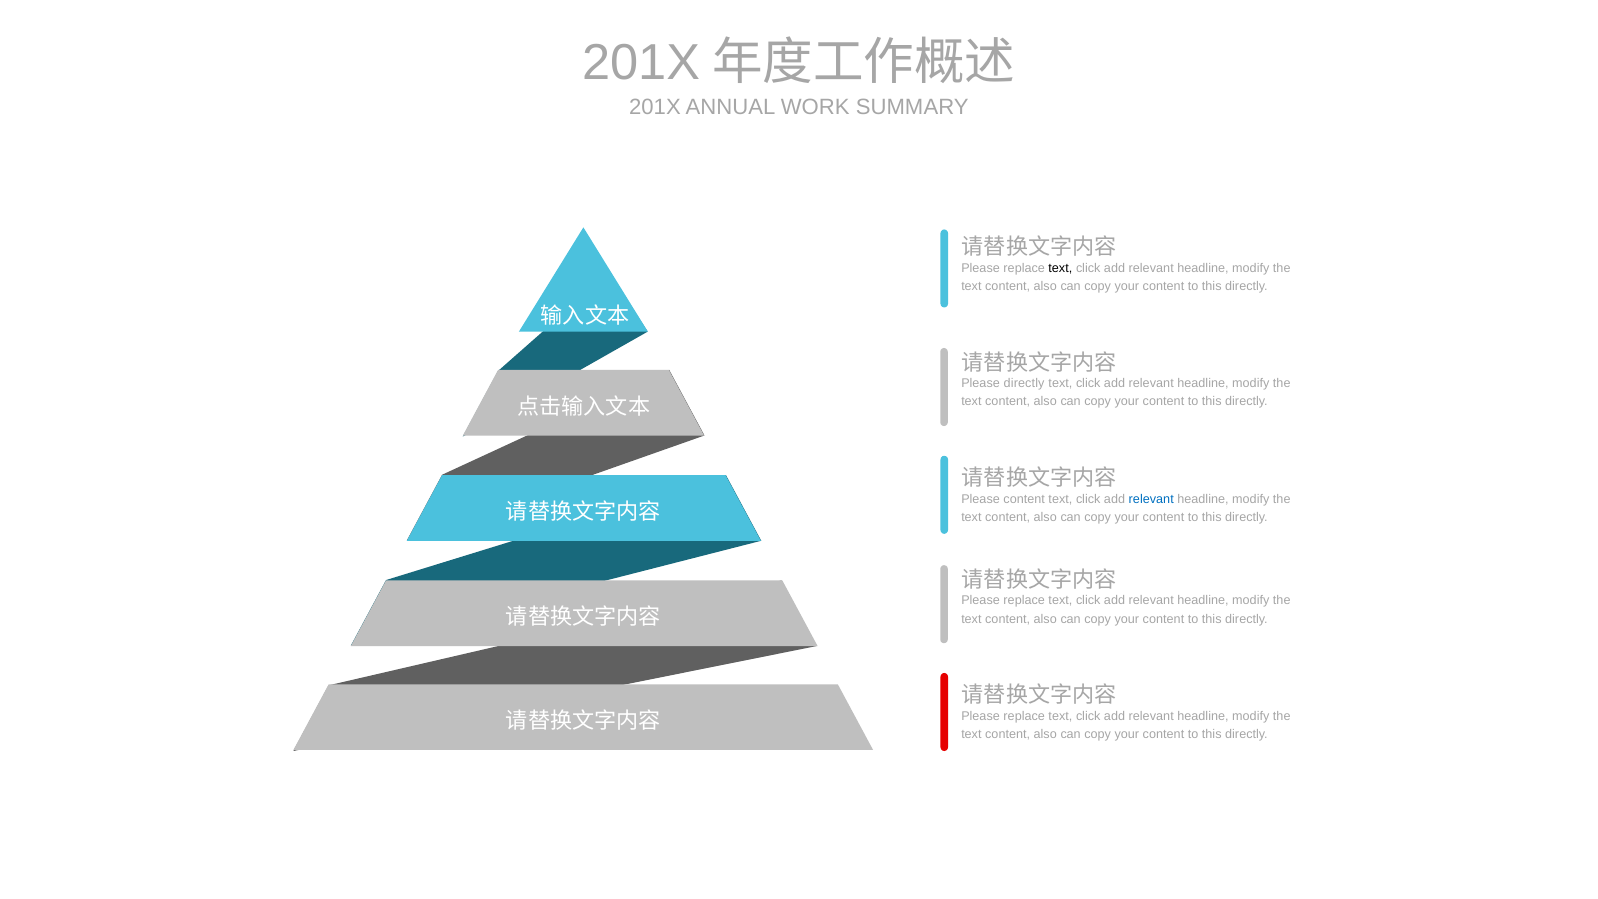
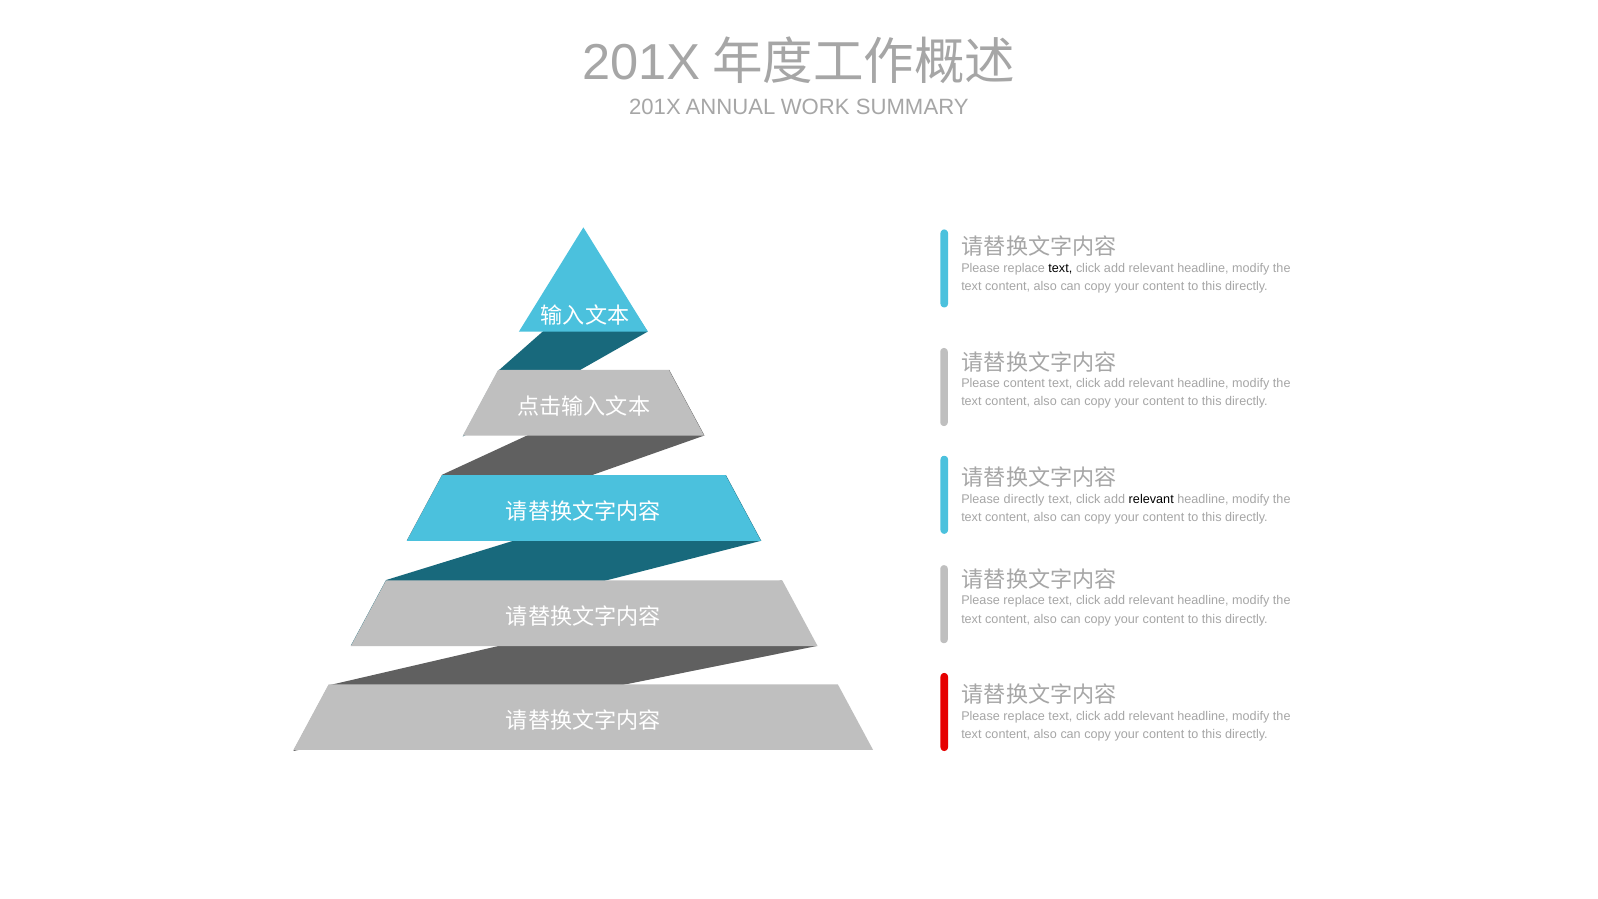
Please directly: directly -> content
Please content: content -> directly
relevant at (1151, 499) colour: blue -> black
